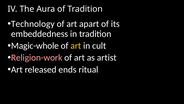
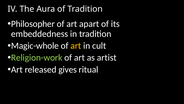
Technology: Technology -> Philosopher
Religion-work colour: pink -> light green
ends: ends -> gives
